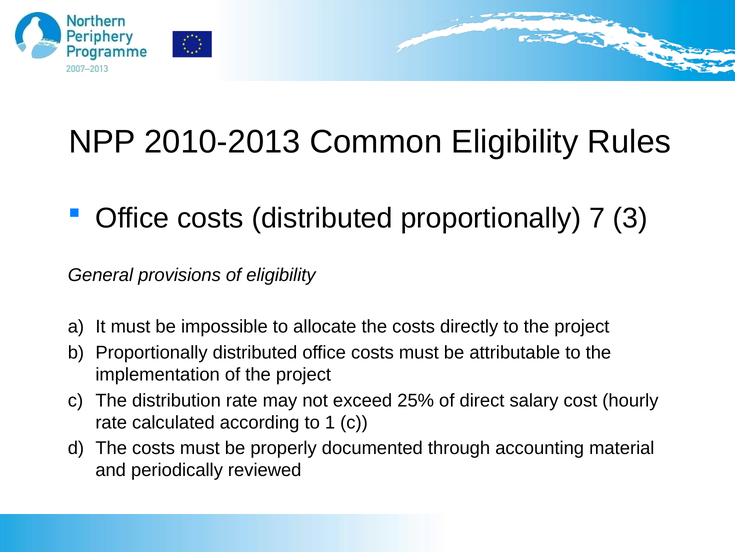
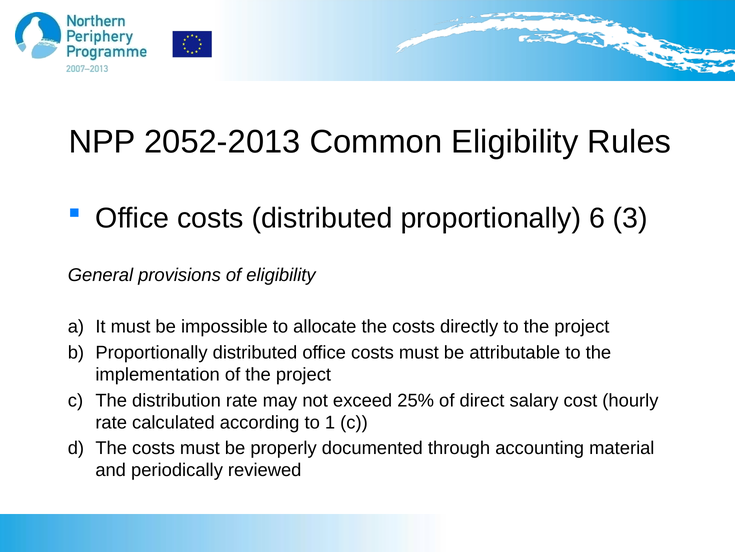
2010-2013: 2010-2013 -> 2052-2013
7: 7 -> 6
